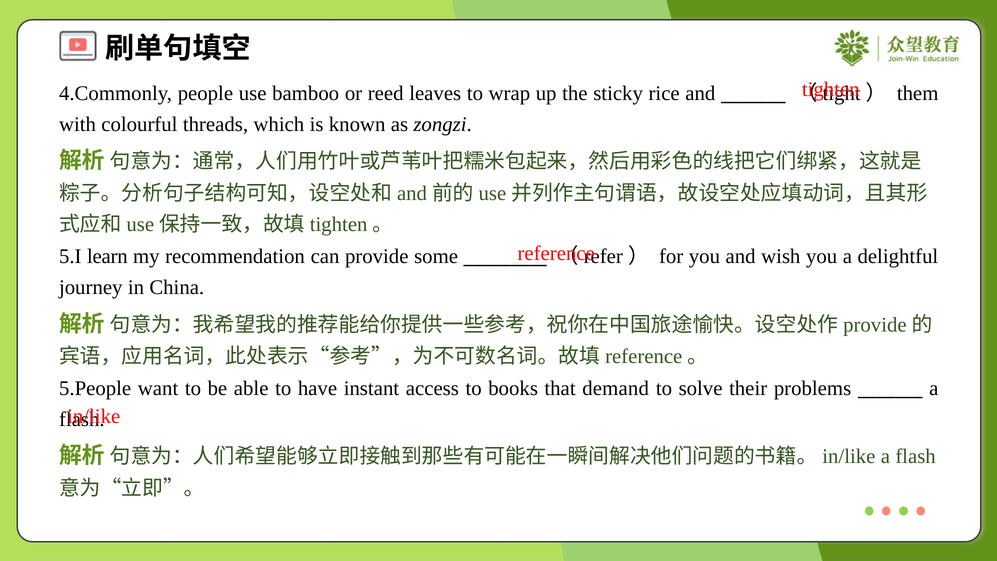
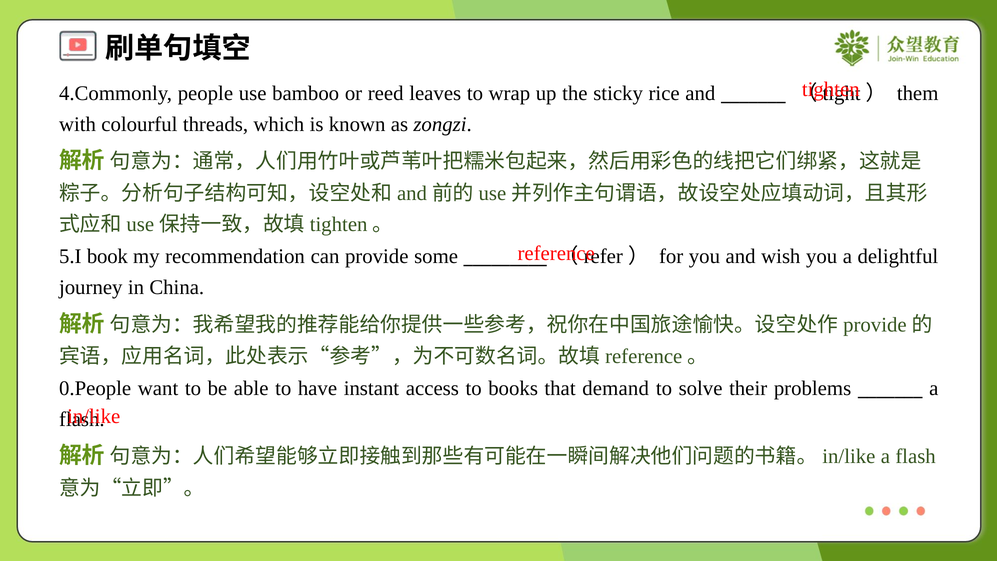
learn: learn -> book
5.People: 5.People -> 0.People
